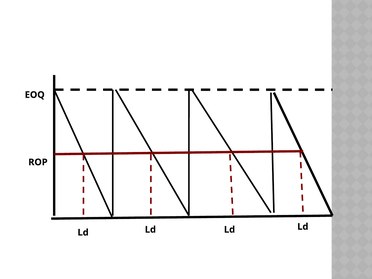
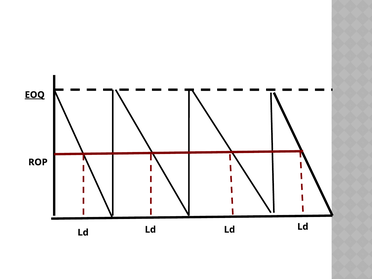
EOQ underline: none -> present
